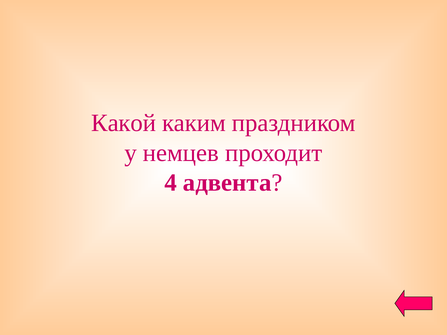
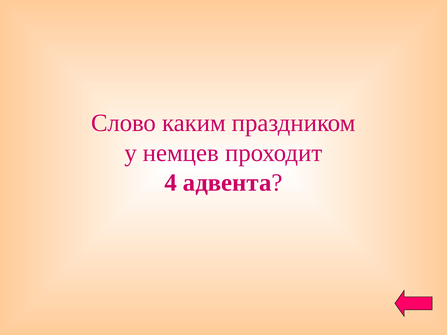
Какой: Какой -> Слово
